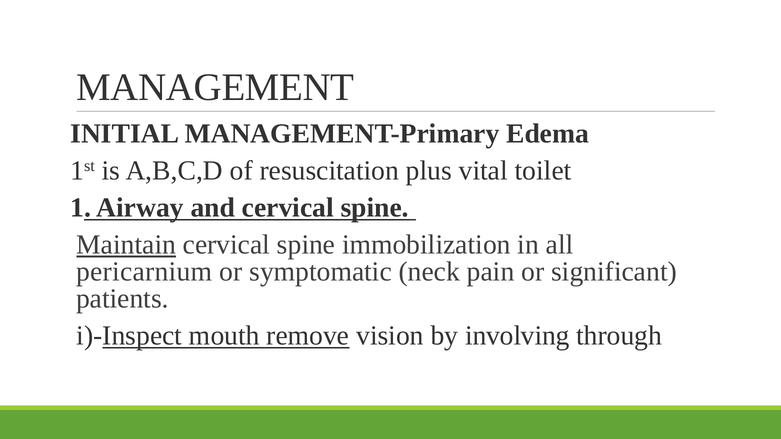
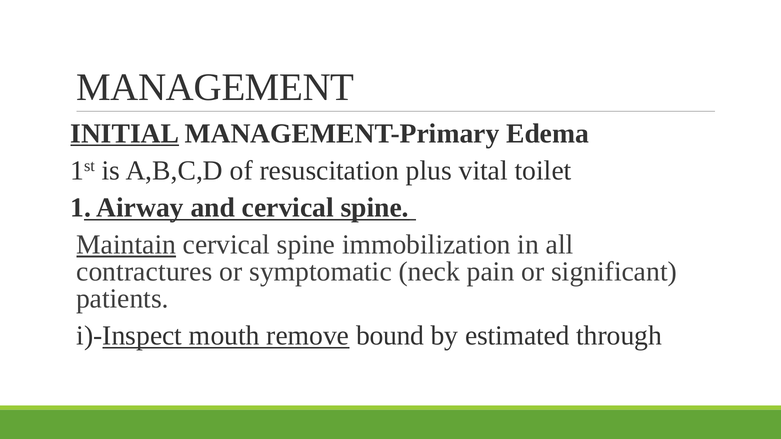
INITIAL underline: none -> present
pericarnium: pericarnium -> contractures
vision: vision -> bound
involving: involving -> estimated
